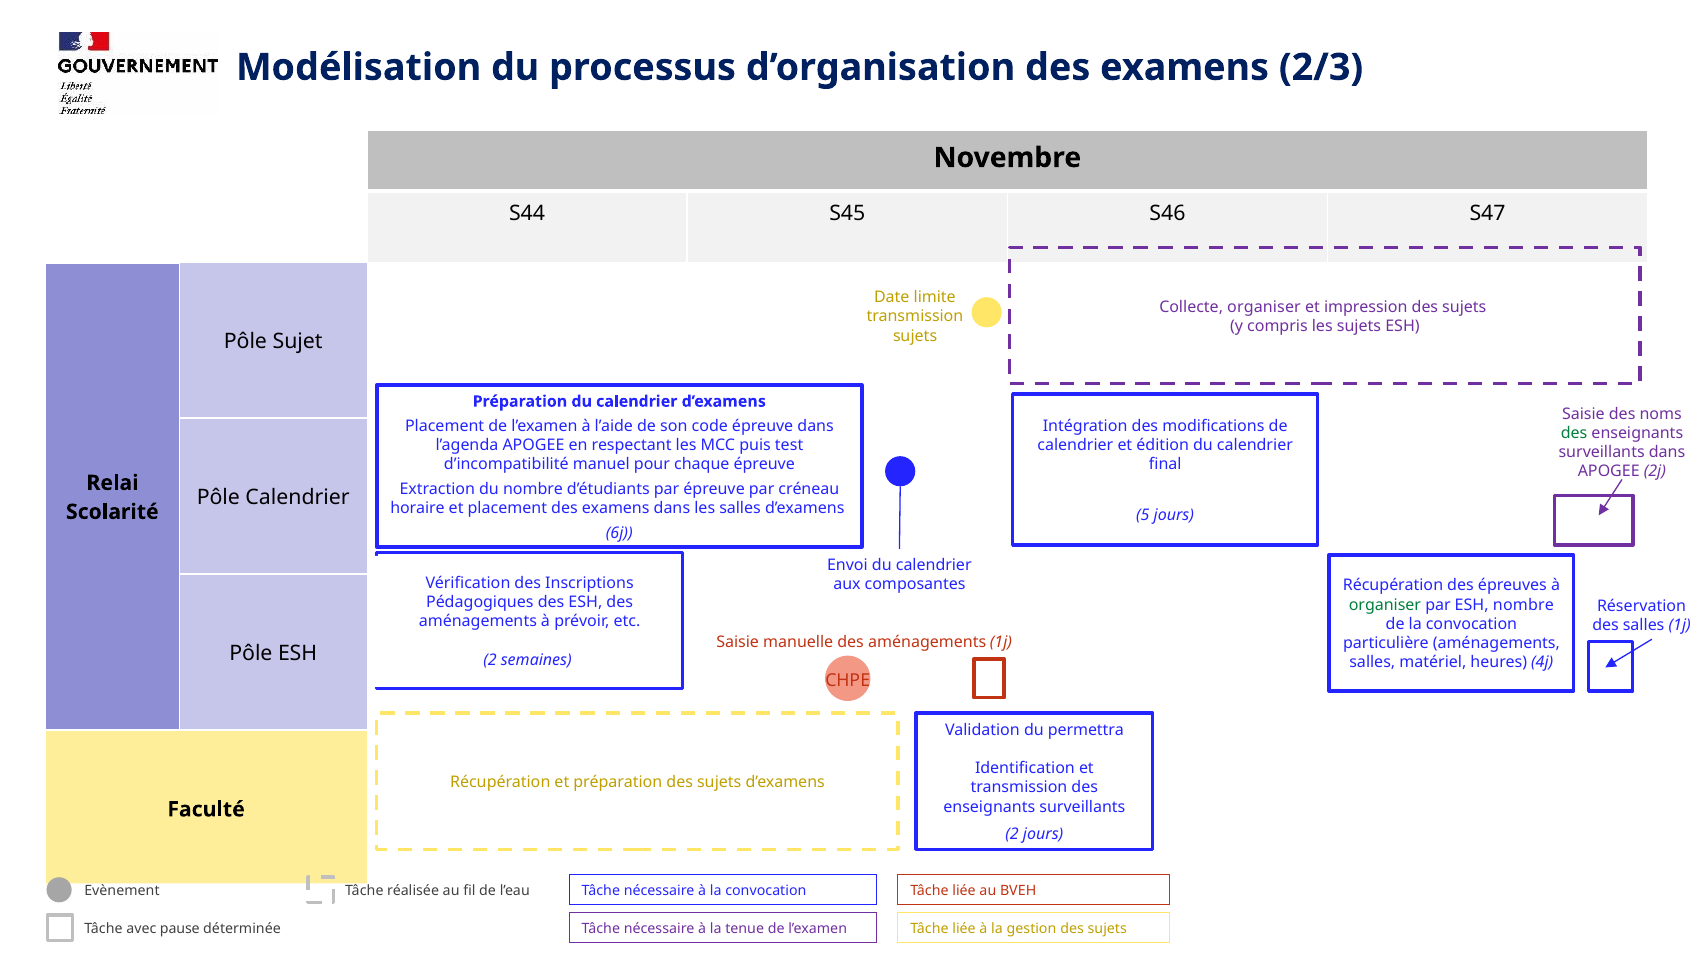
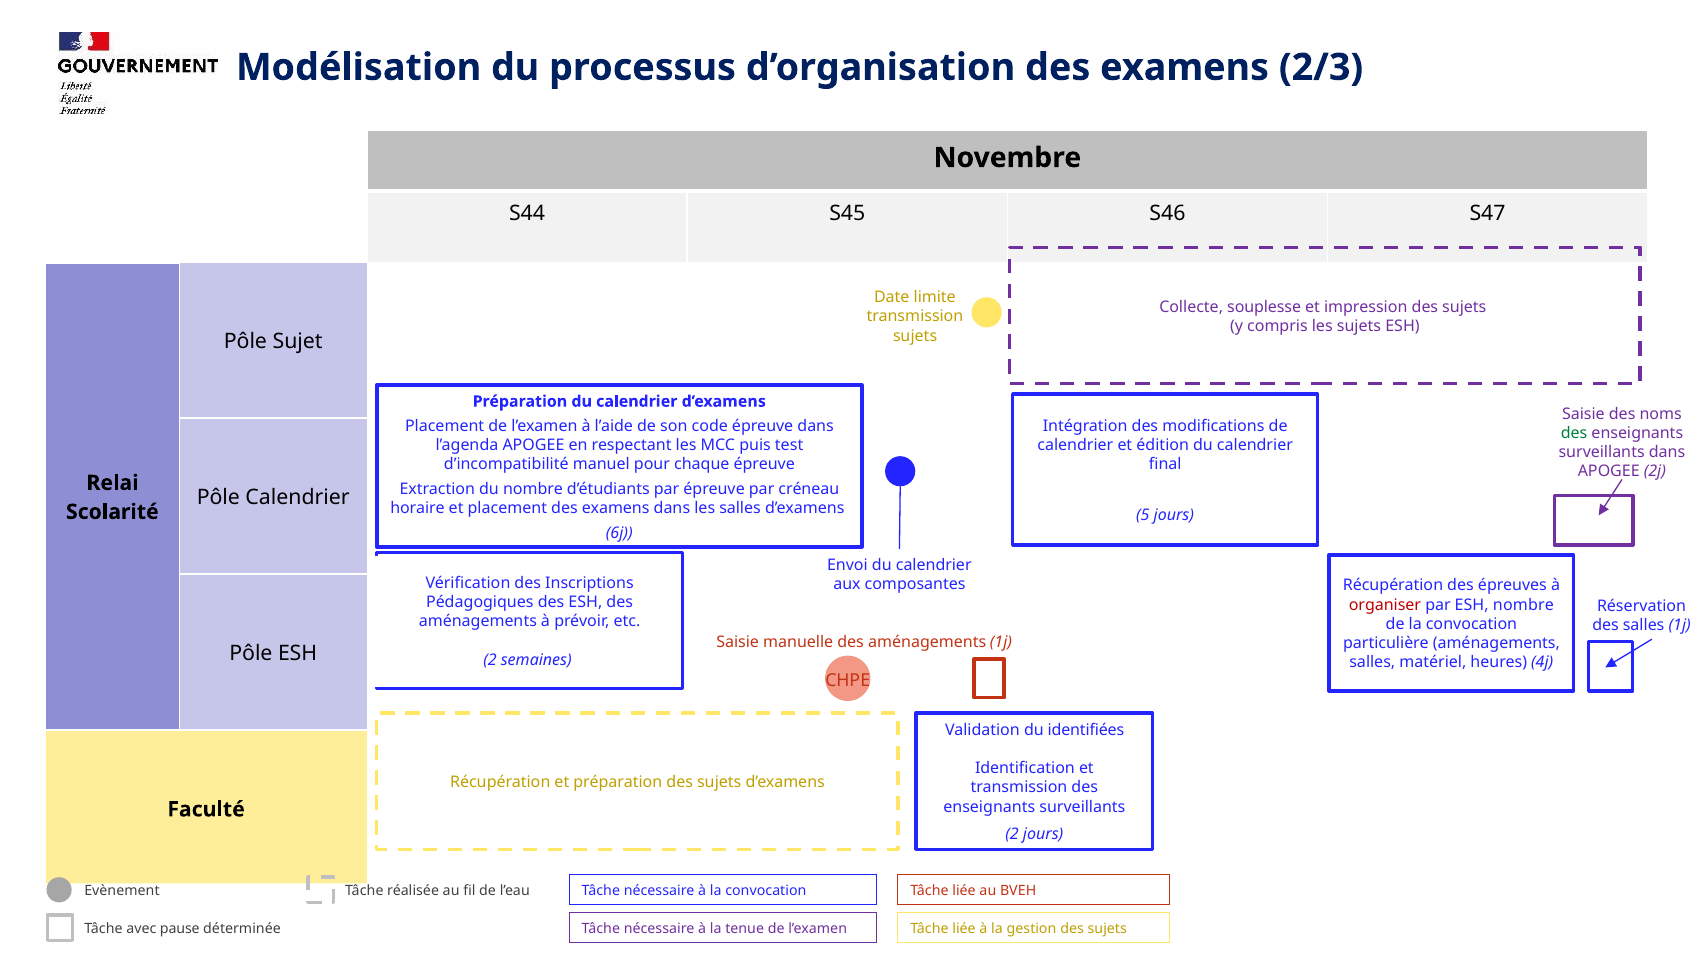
Collecte organiser: organiser -> souplesse
organiser at (1385, 605) colour: green -> red
permettra: permettra -> identifiées
